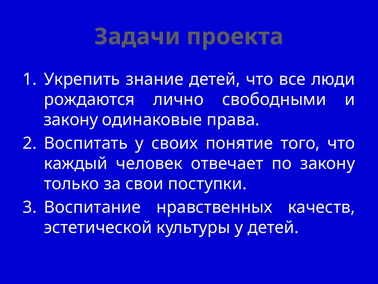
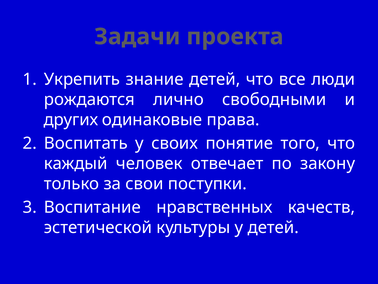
закону at (71, 120): закону -> других
